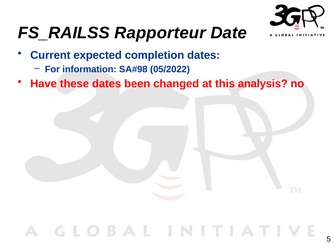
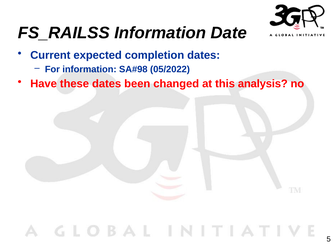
FS_RAILSS Rapporteur: Rapporteur -> Information
